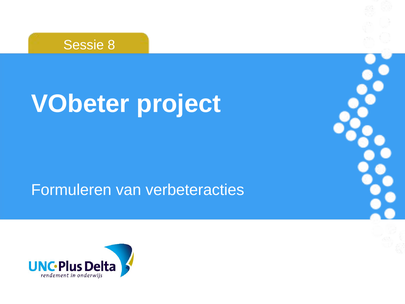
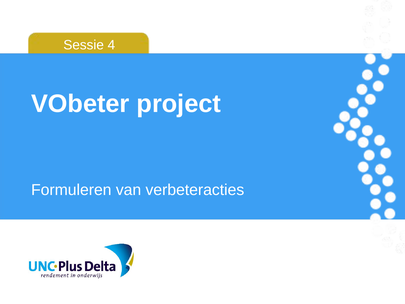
8: 8 -> 4
